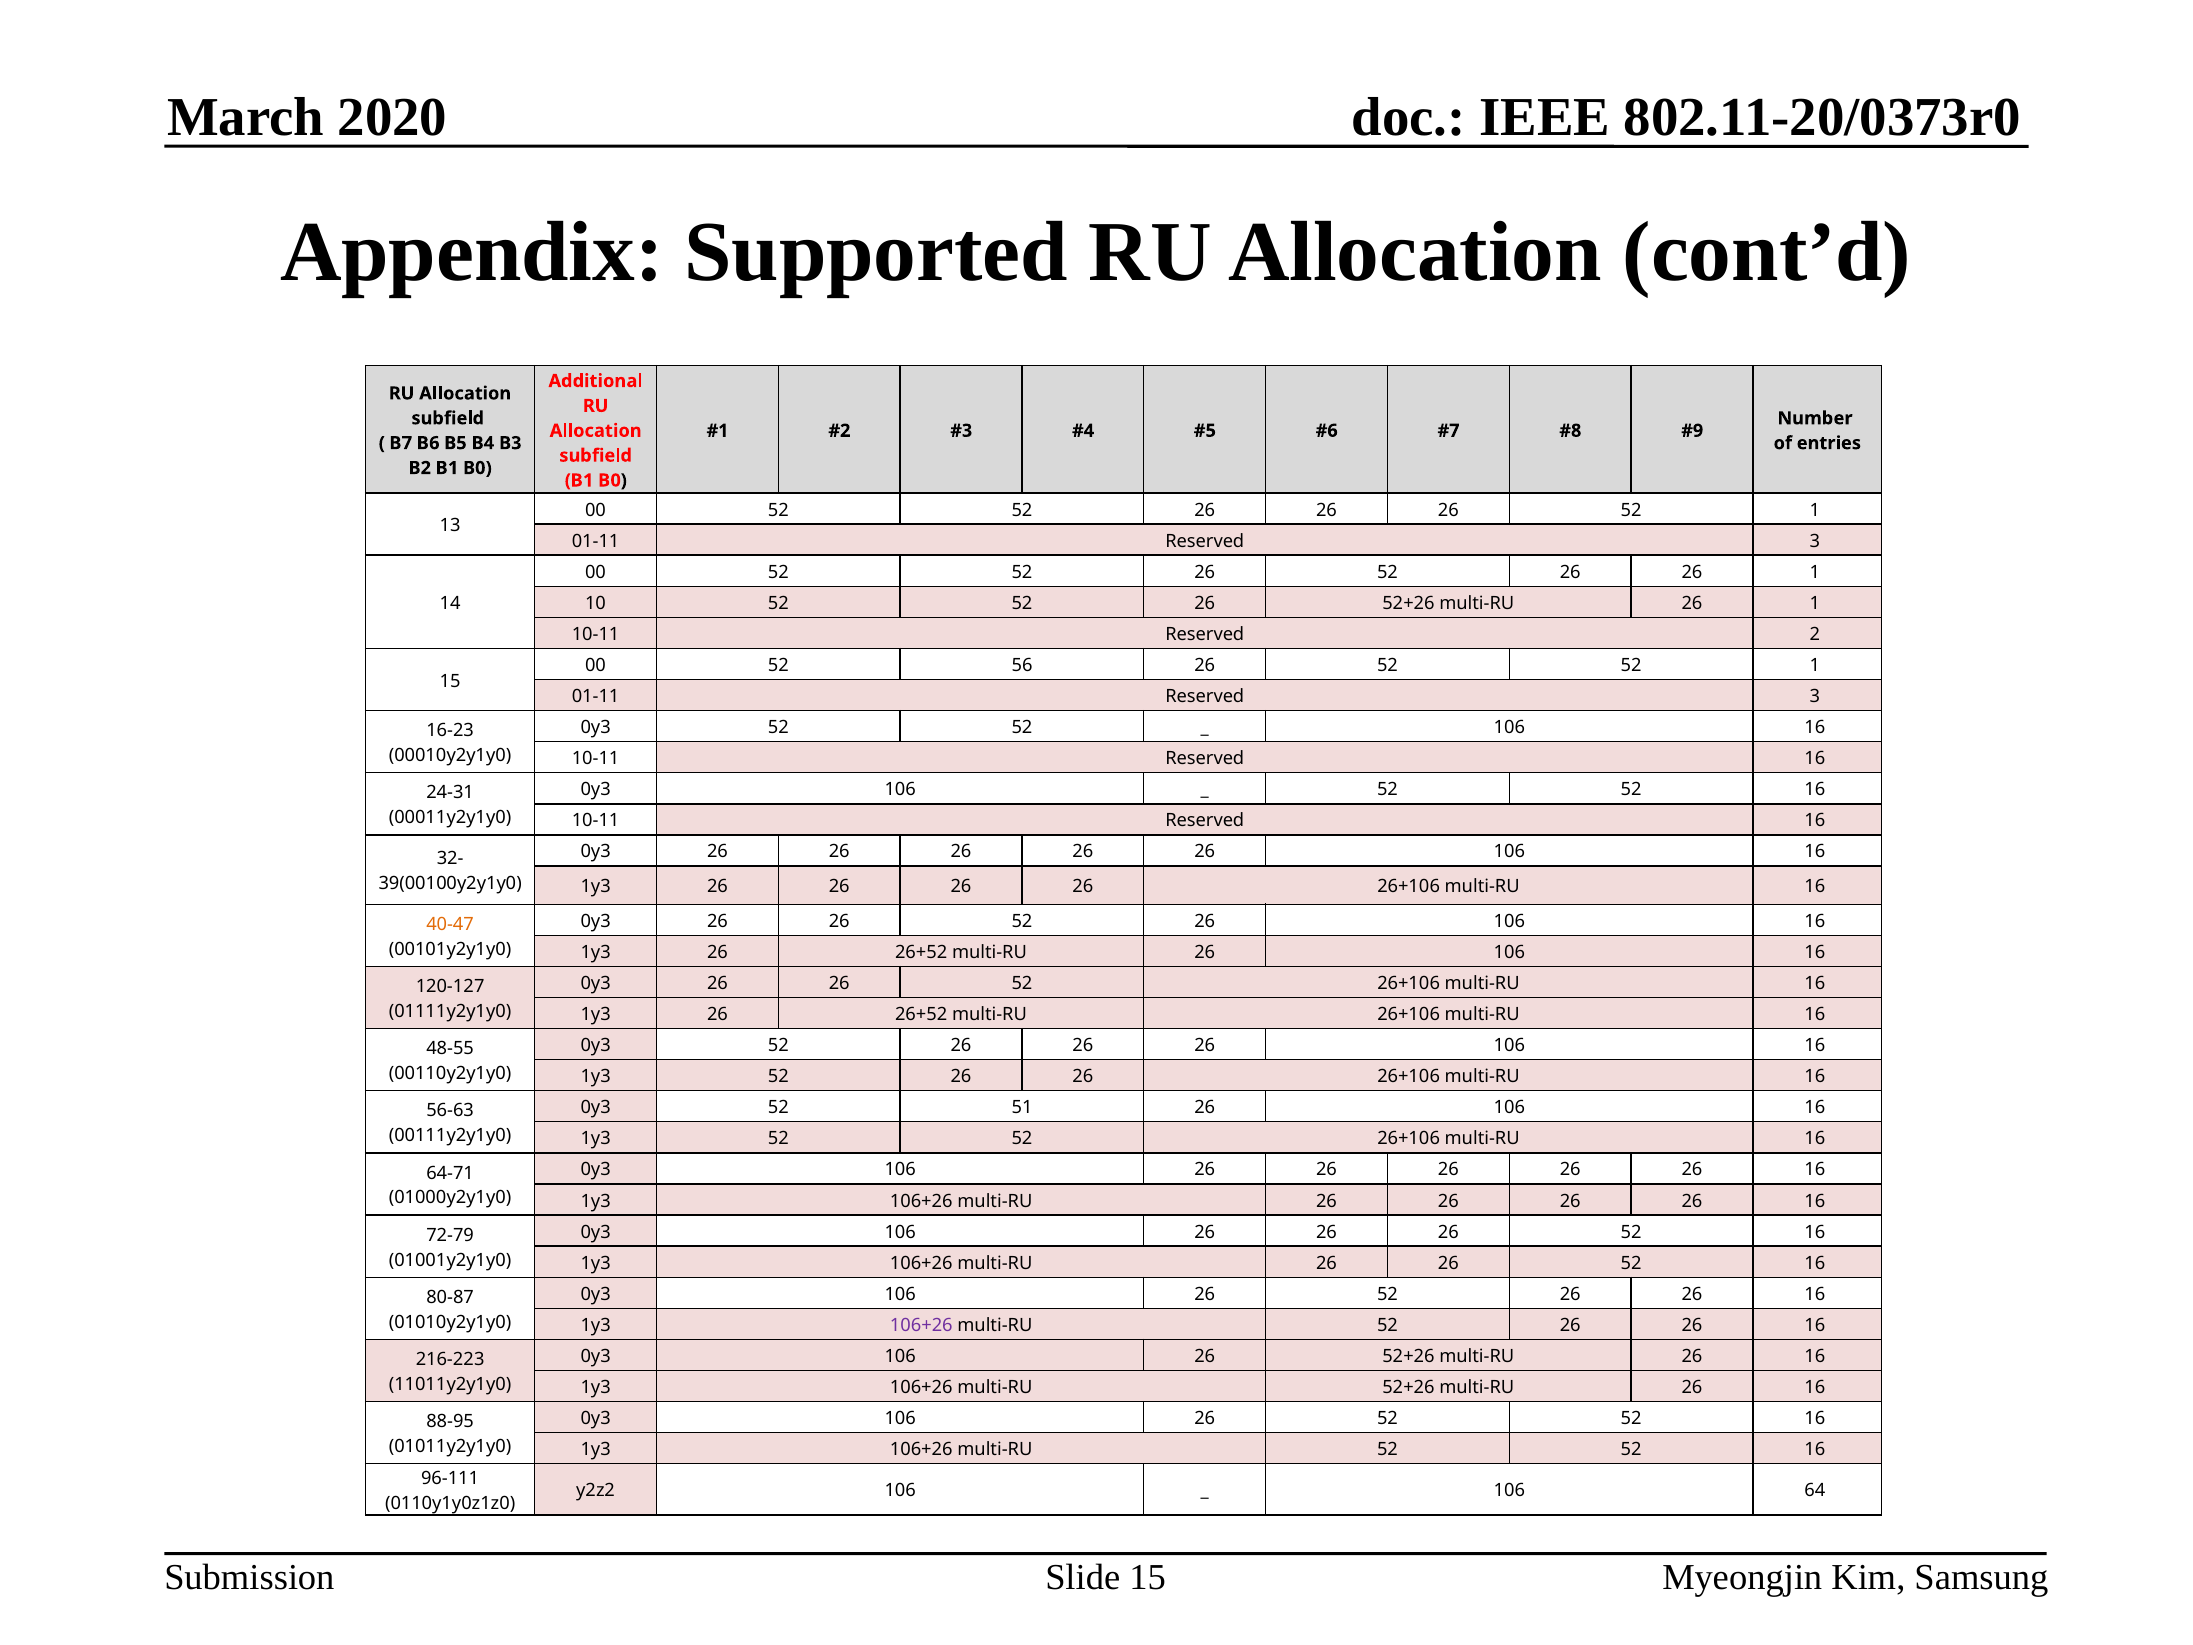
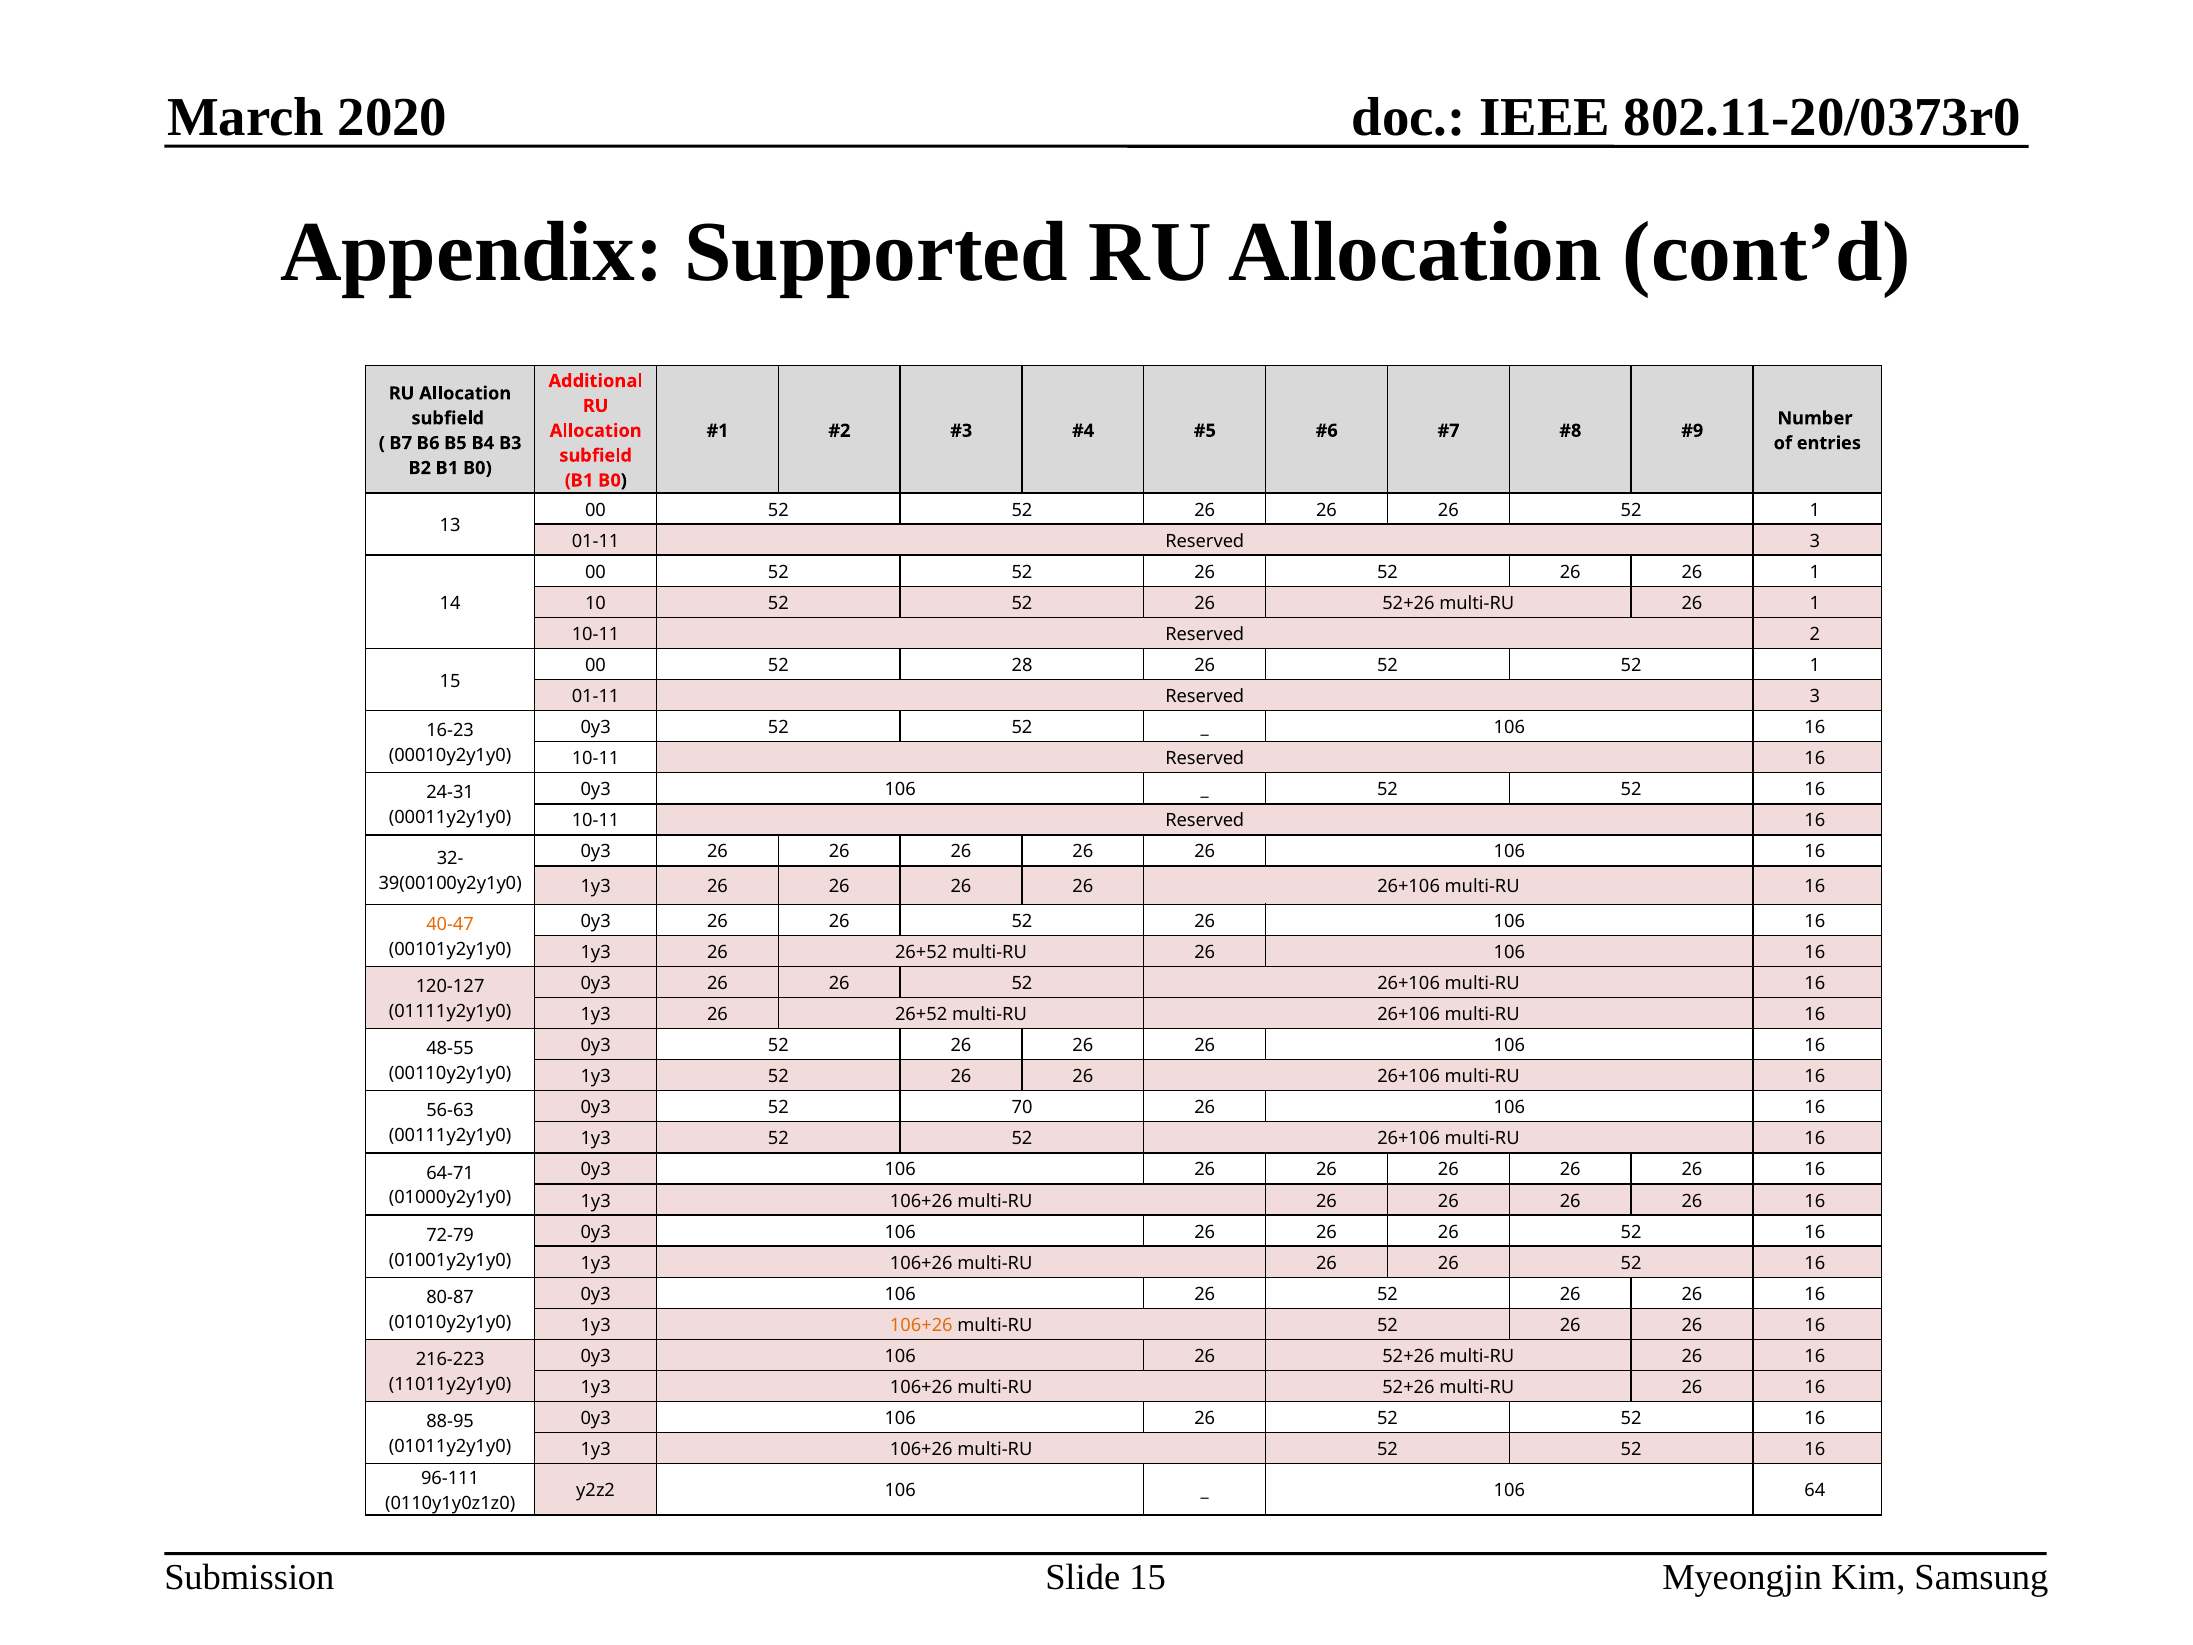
56: 56 -> 28
51: 51 -> 70
106+26 at (921, 1325) colour: purple -> orange
